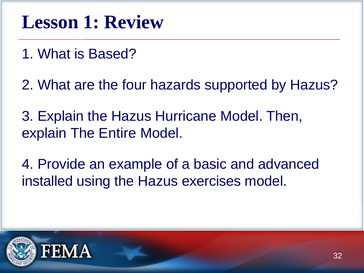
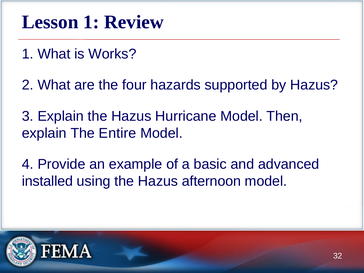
Based: Based -> Works
exercises: exercises -> afternoon
